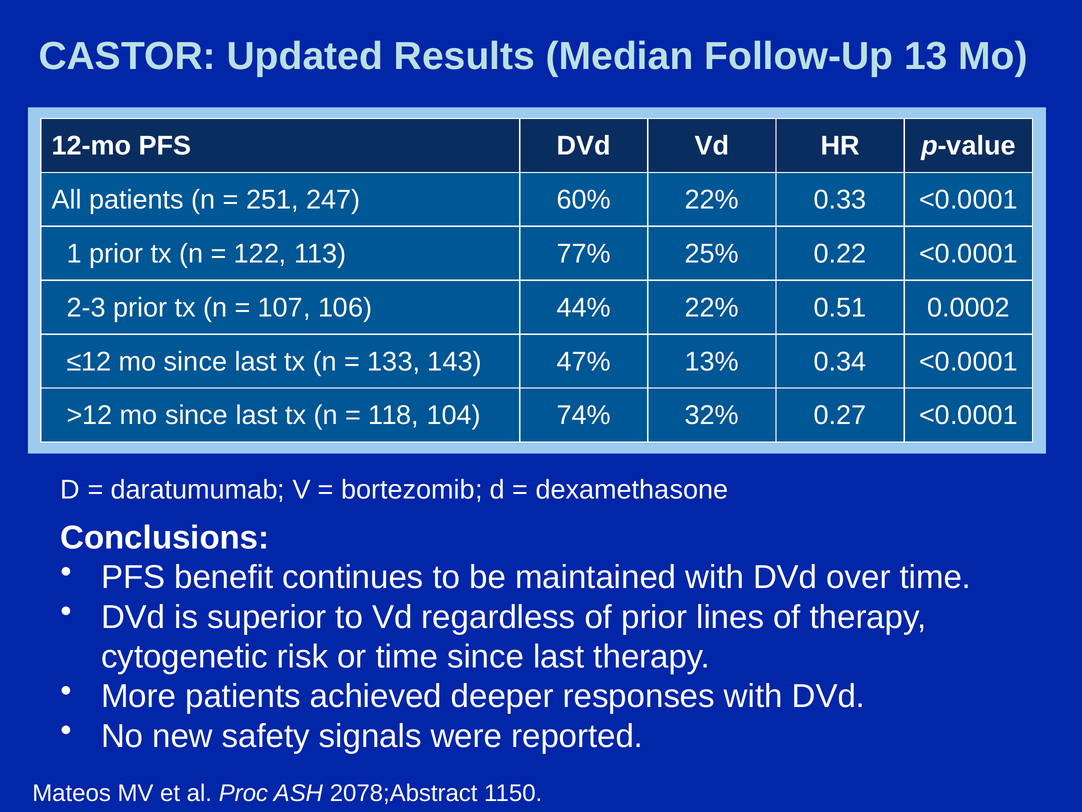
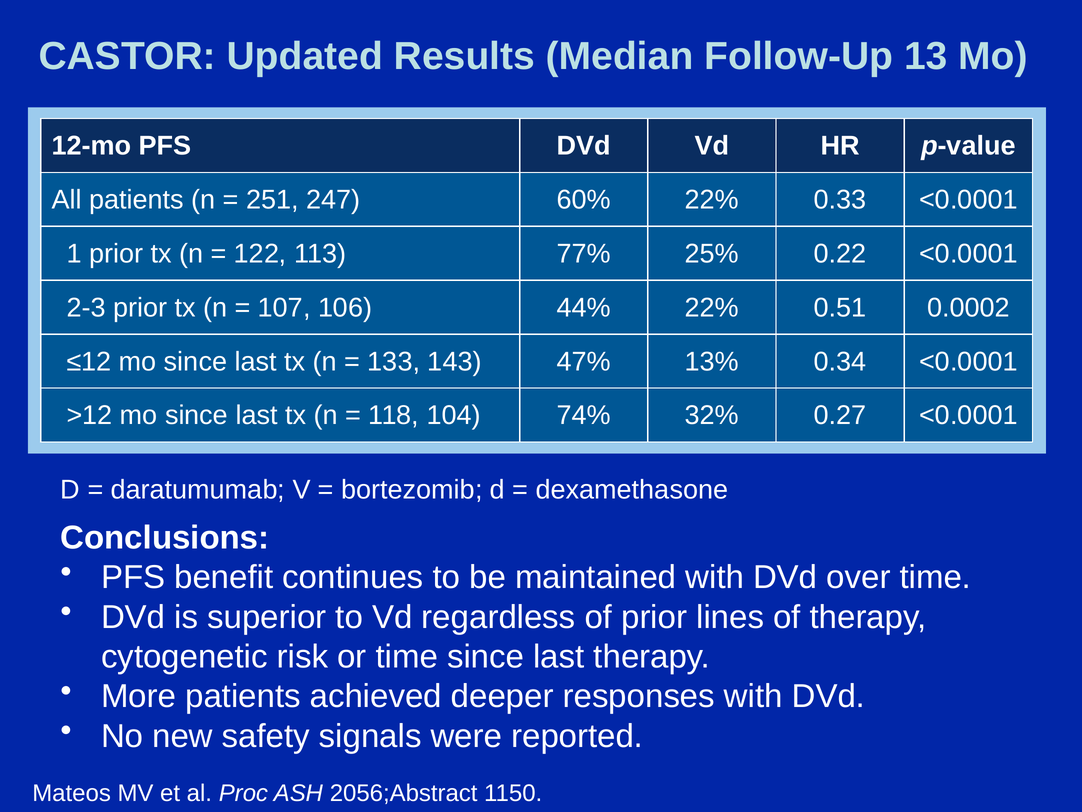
2078;Abstract: 2078;Abstract -> 2056;Abstract
